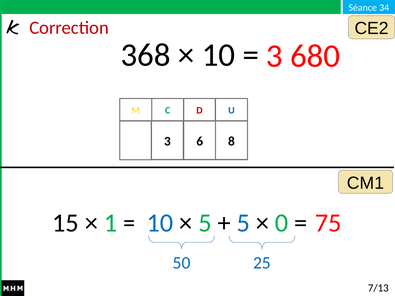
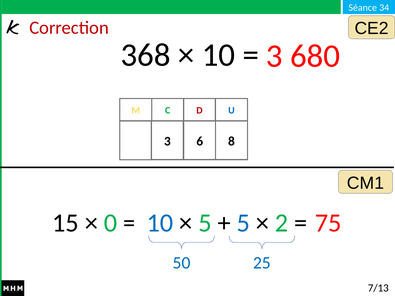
1 at (111, 223): 1 -> 0
0 at (282, 223): 0 -> 2
